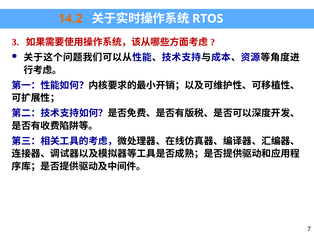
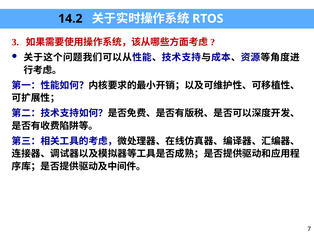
14.2 colour: orange -> black
